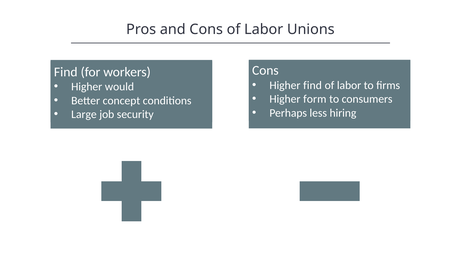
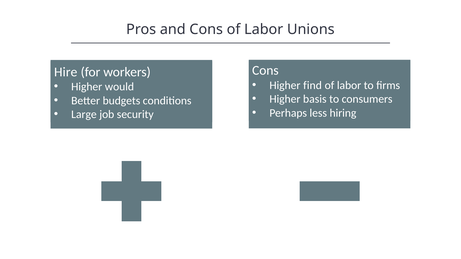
Find at (66, 72): Find -> Hire
form: form -> basis
concept: concept -> budgets
